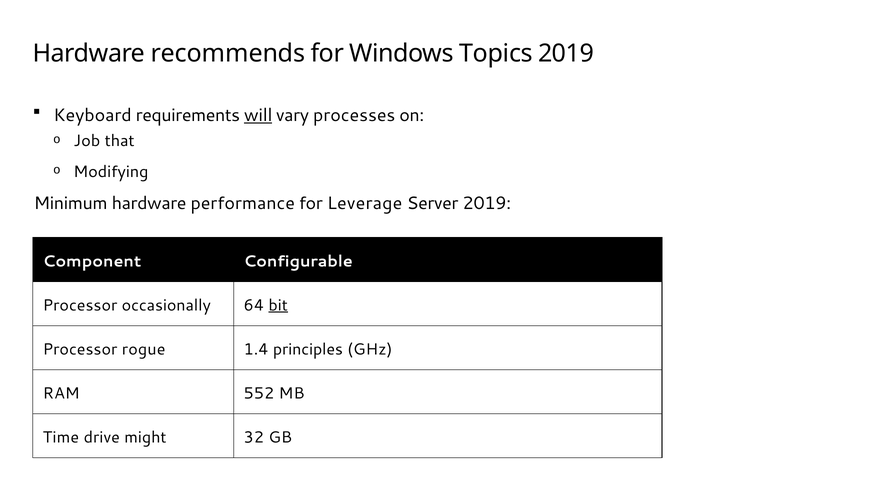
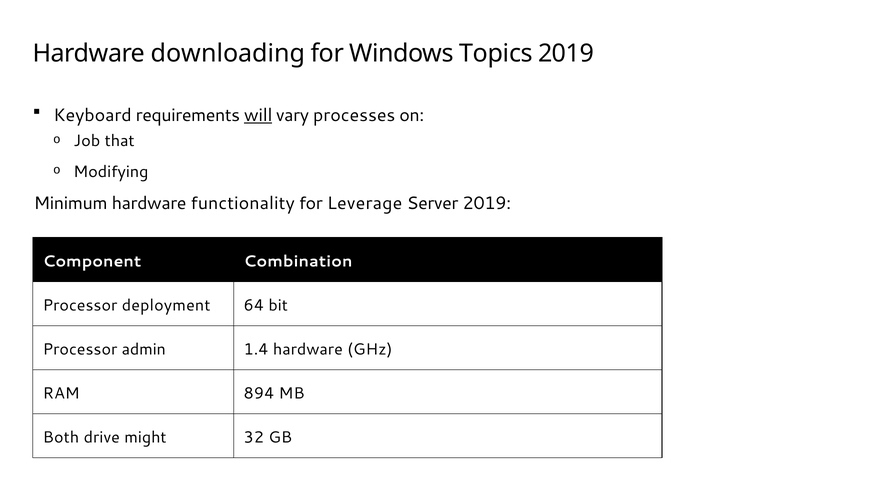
recommends: recommends -> downloading
performance: performance -> functionality
Configurable: Configurable -> Combination
occasionally: occasionally -> deployment
bit underline: present -> none
rogue: rogue -> admin
1.4 principles: principles -> hardware
552: 552 -> 894
Time: Time -> Both
